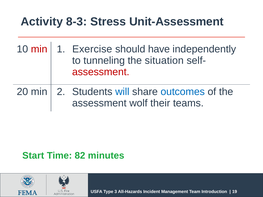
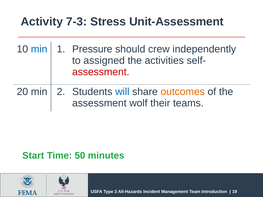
8-3: 8-3 -> 7-3
min at (39, 49) colour: red -> blue
Exercise: Exercise -> Pressure
have: have -> crew
tunneling: tunneling -> assigned
situation: situation -> activities
outcomes colour: blue -> orange
82: 82 -> 50
